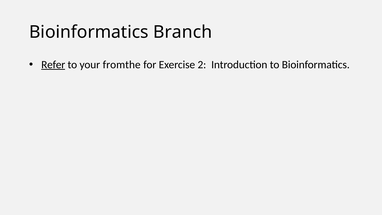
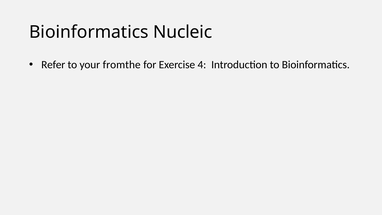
Branch: Branch -> Nucleic
Refer underline: present -> none
2: 2 -> 4
